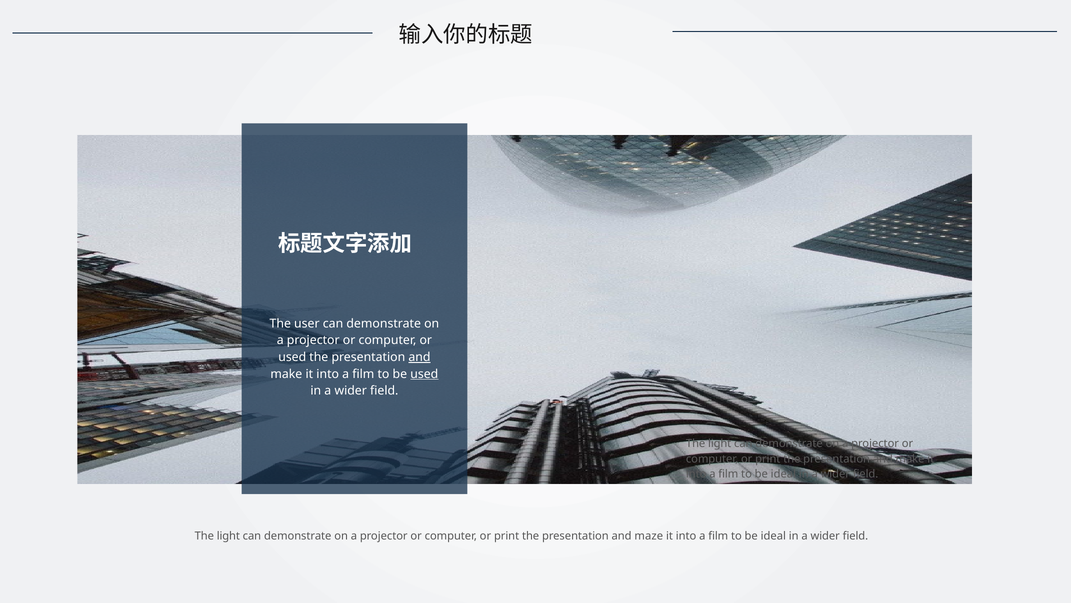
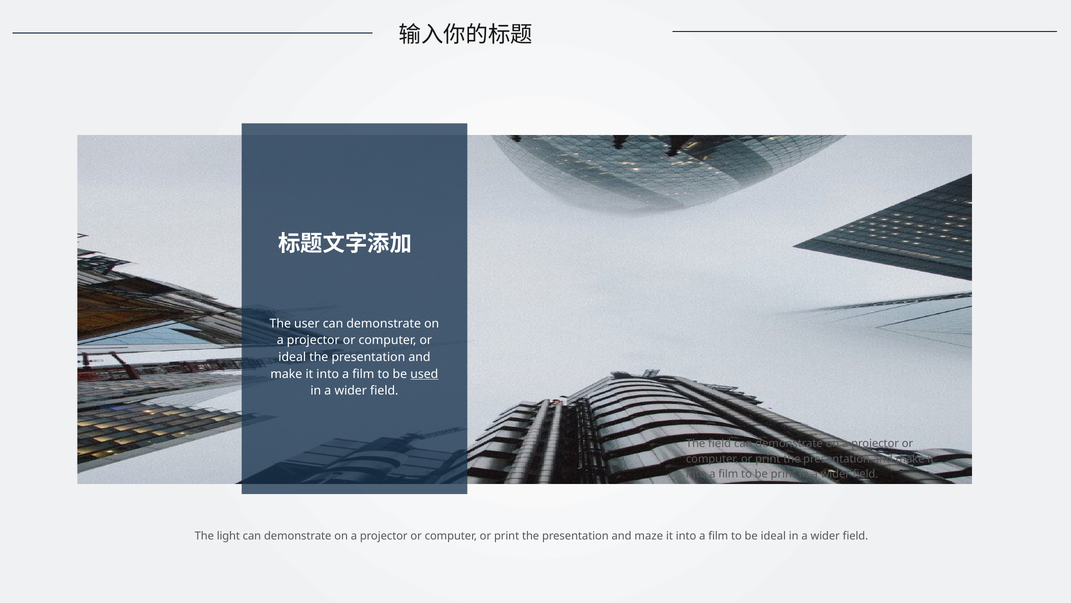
used at (292, 357): used -> ideal
and at (419, 357) underline: present -> none
light at (720, 443): light -> field
ideal at (783, 474): ideal -> print
